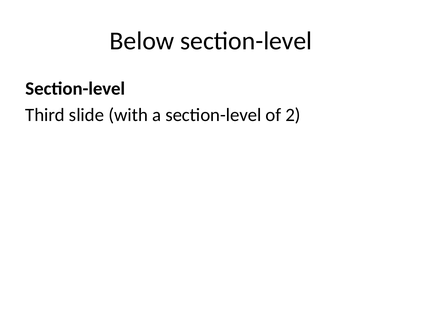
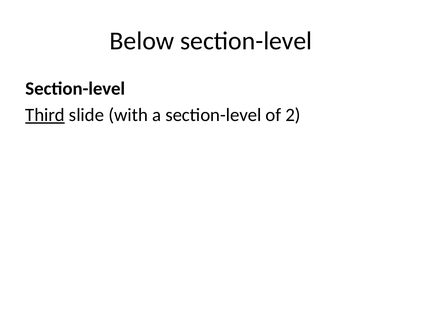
Third underline: none -> present
